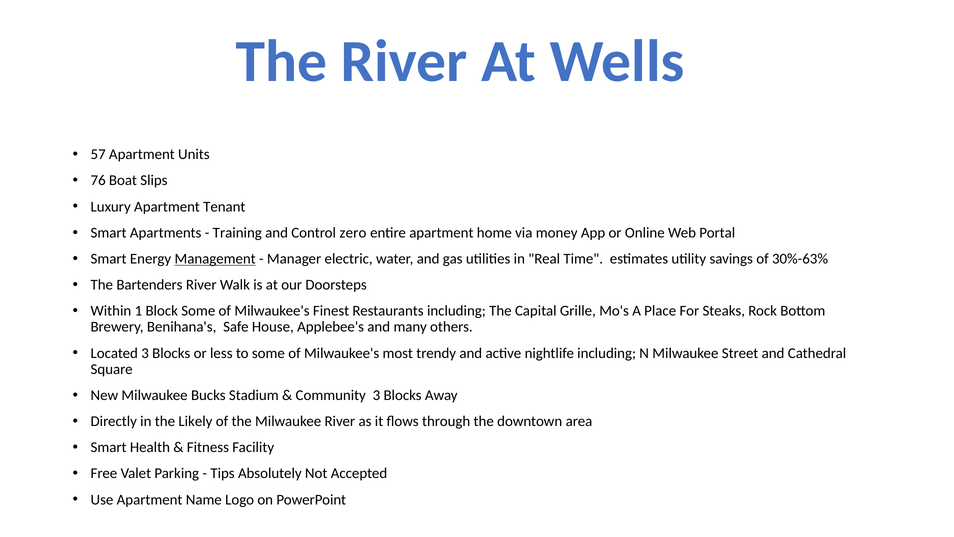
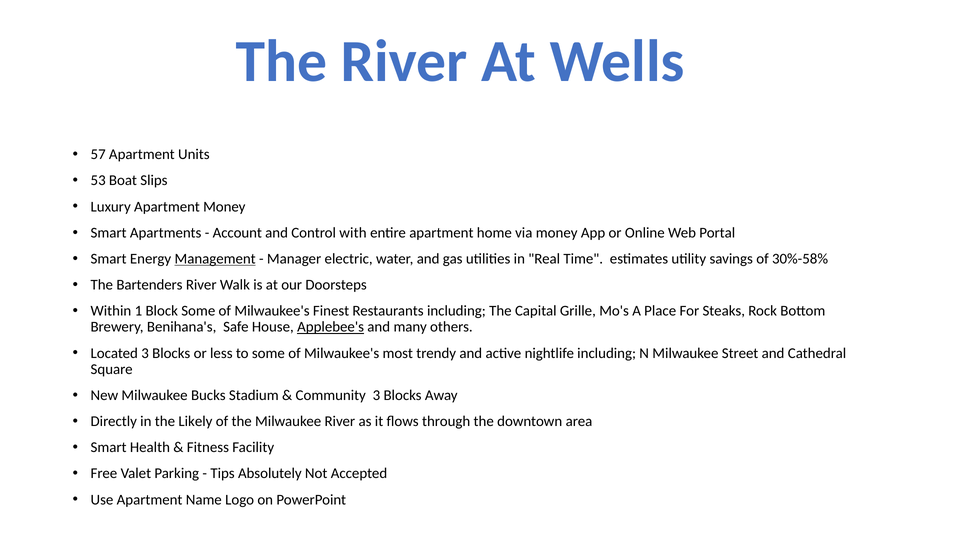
76: 76 -> 53
Apartment Tenant: Tenant -> Money
Training: Training -> Account
zero: zero -> with
30%-63%: 30%-63% -> 30%-58%
Applebee's underline: none -> present
